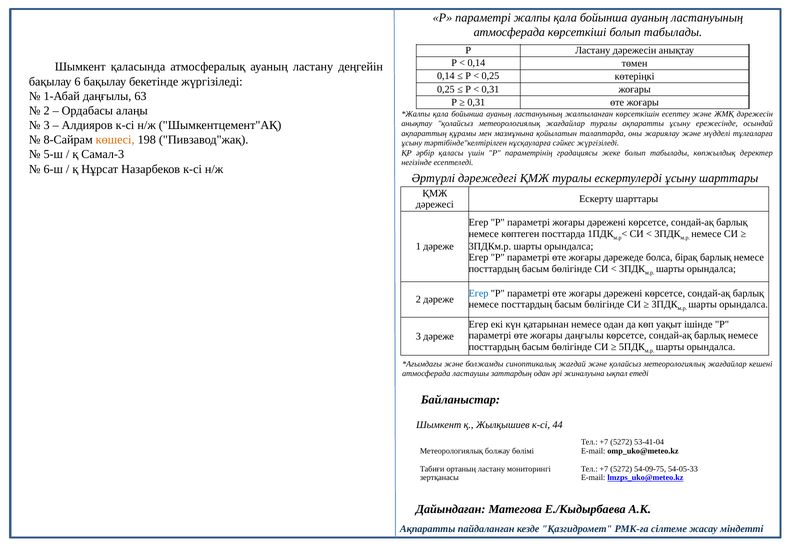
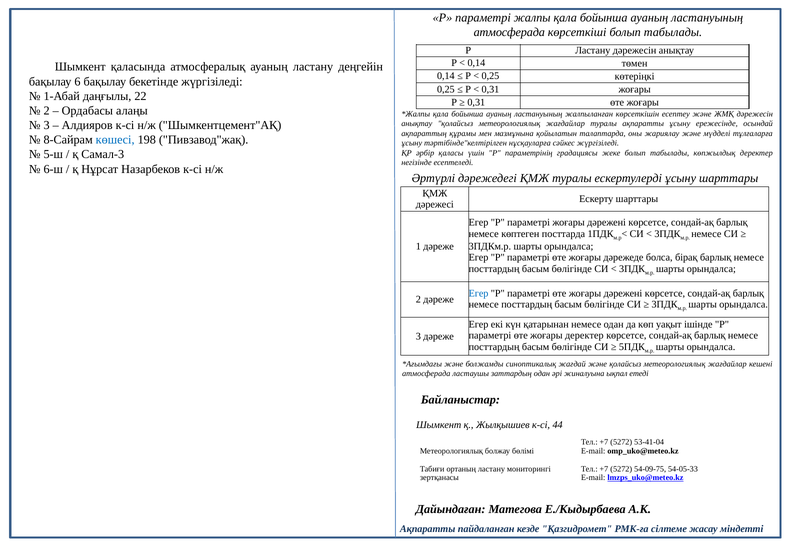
63: 63 -> 22
көшесі colour: orange -> blue
жоғары даңғылы: даңғылы -> деректер
